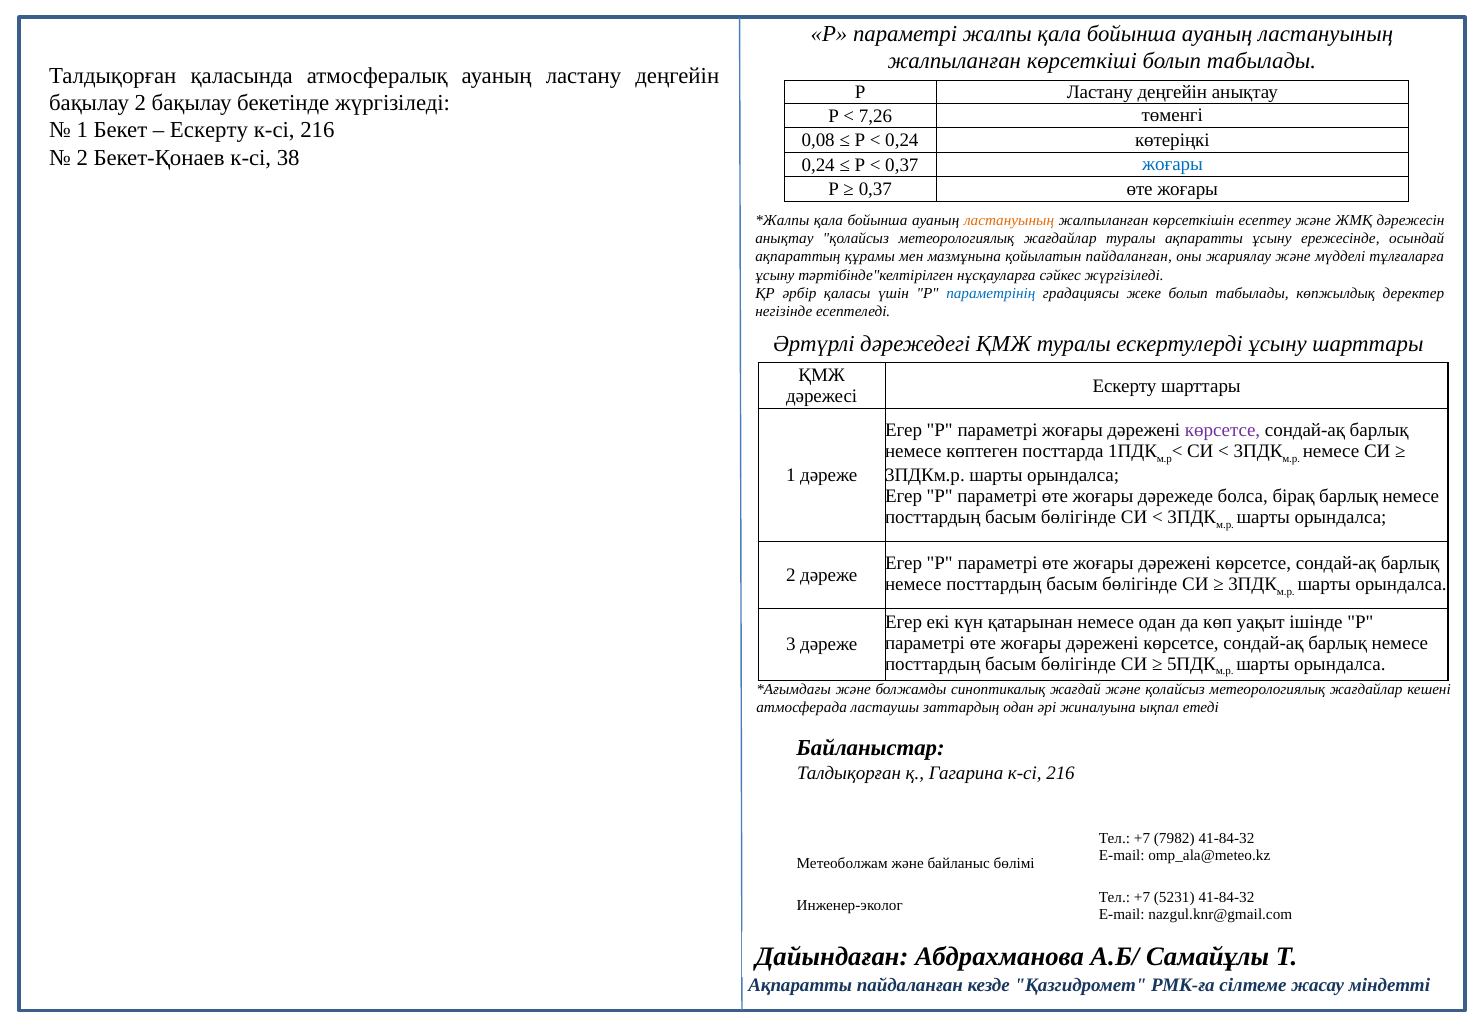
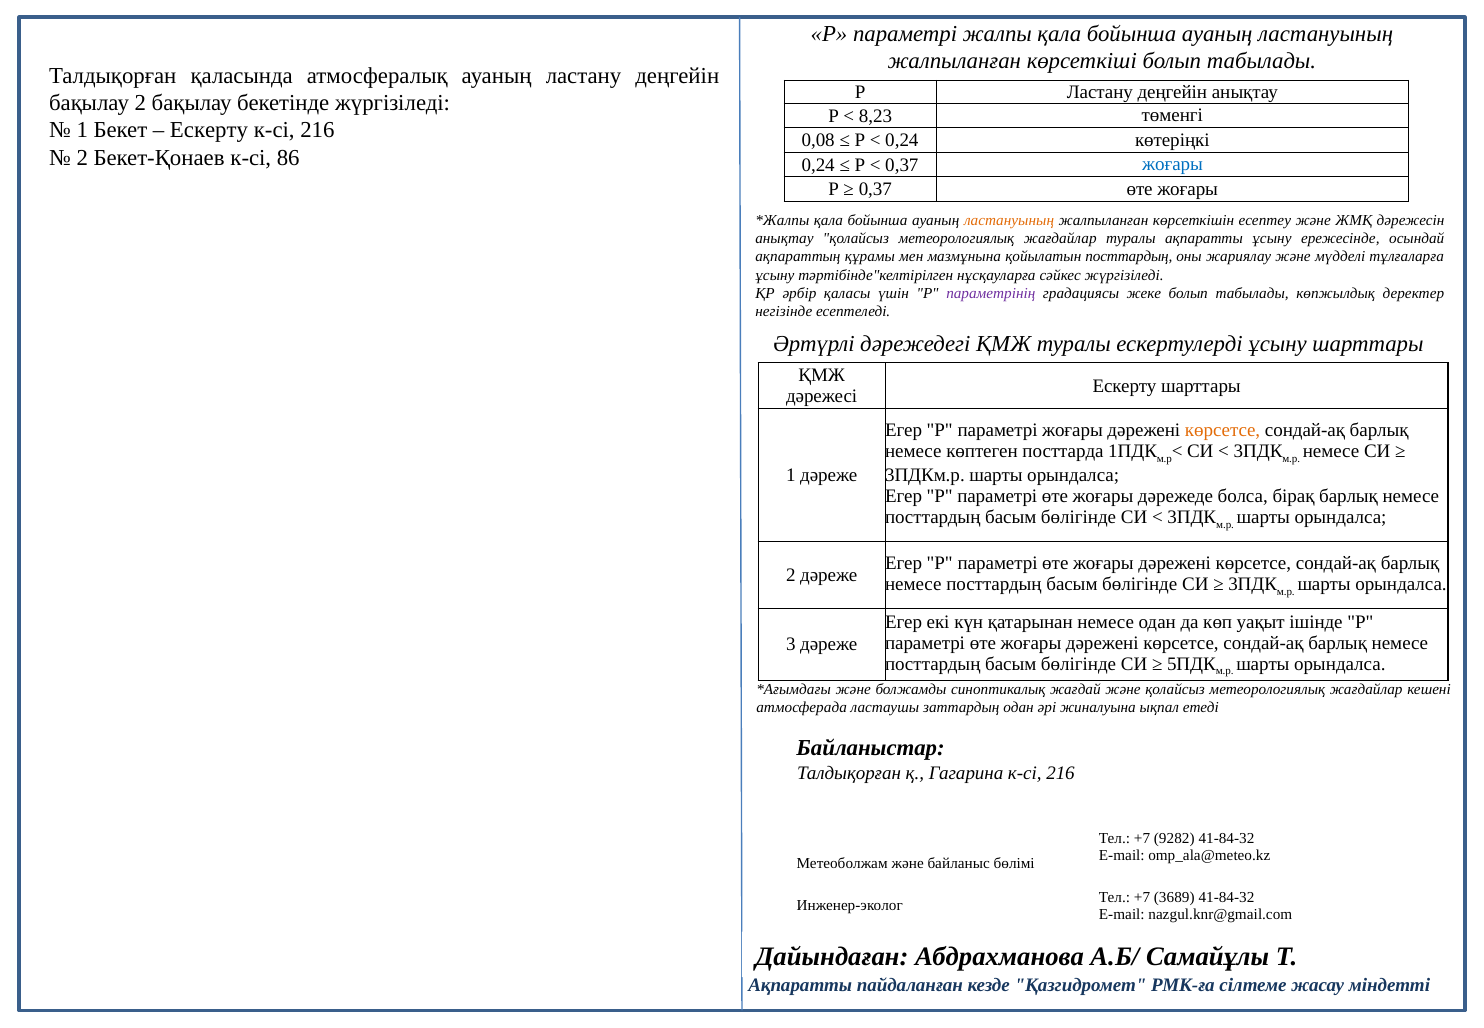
7,26: 7,26 -> 8,23
38: 38 -> 86
қойылатын пайдаланған: пайдаланған -> посттардың
параметрінің colour: blue -> purple
көрсетсе at (1223, 430) colour: purple -> orange
7982: 7982 -> 9282
5231: 5231 -> 3689
